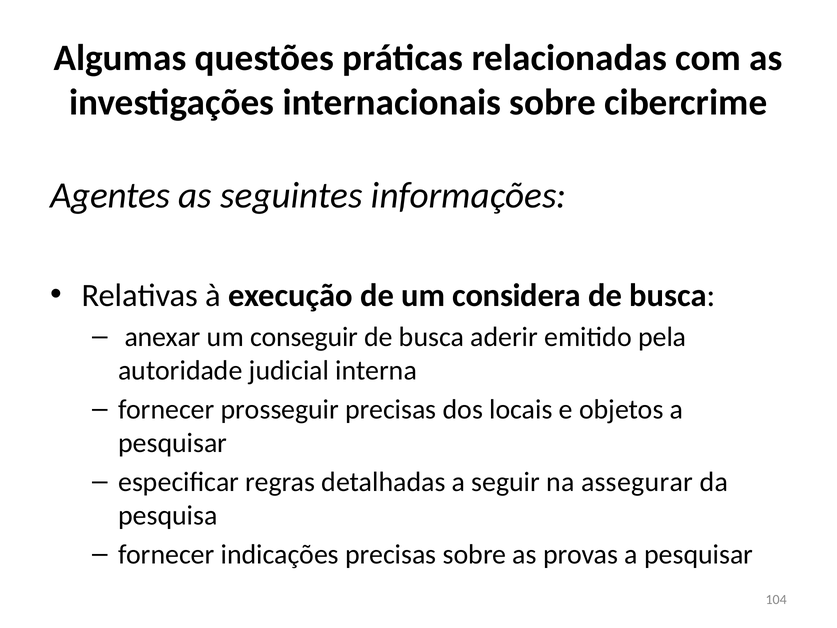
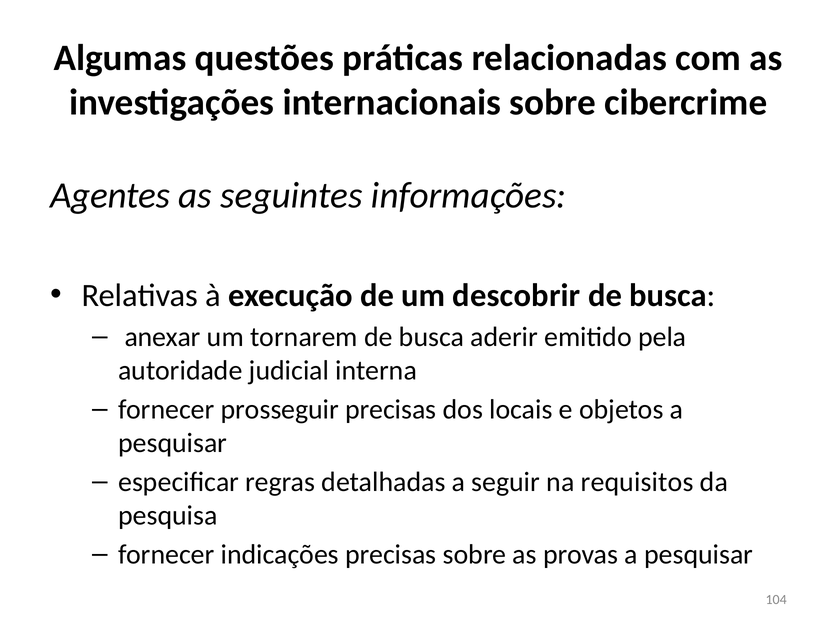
considera: considera -> descobrir
conseguir: conseguir -> tornarem
assegurar: assegurar -> requisitos
